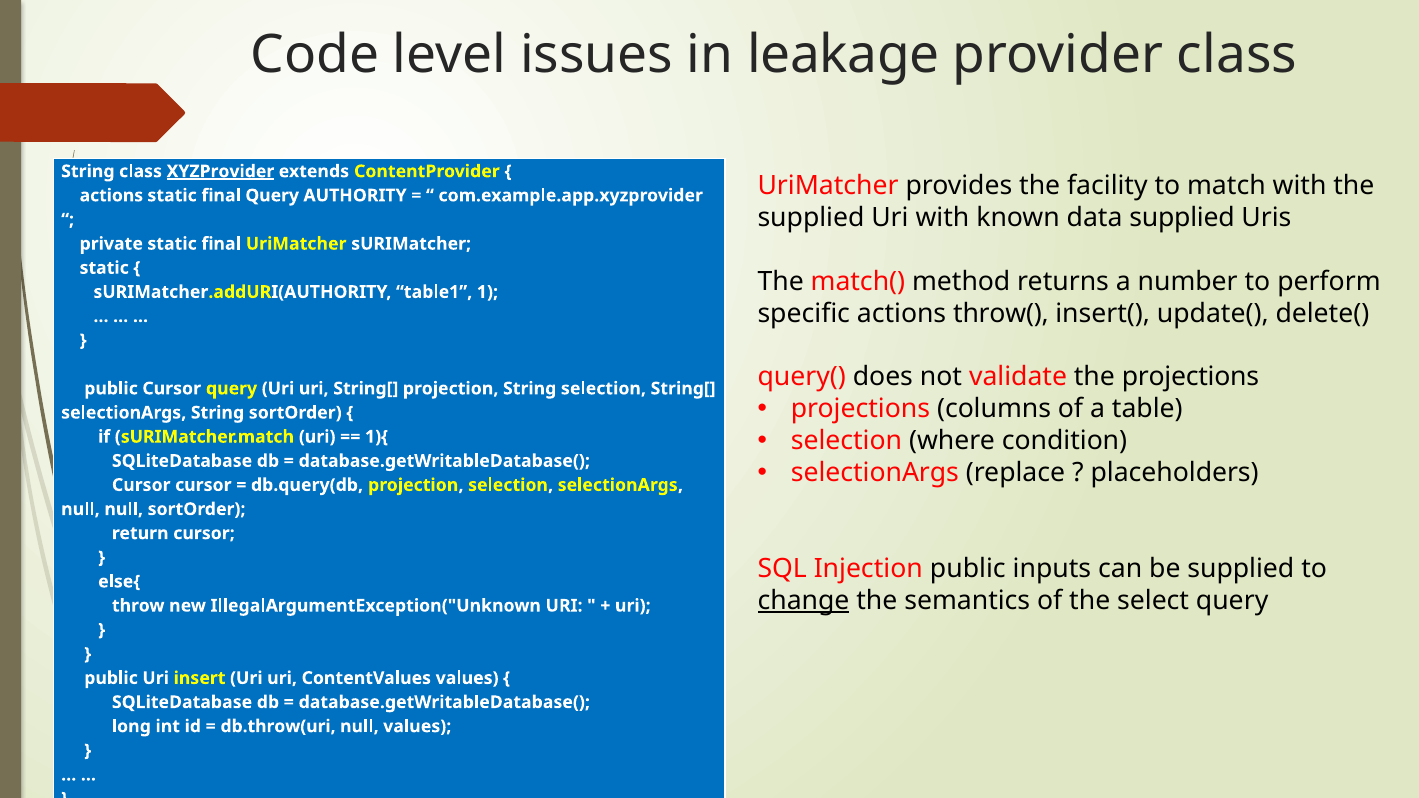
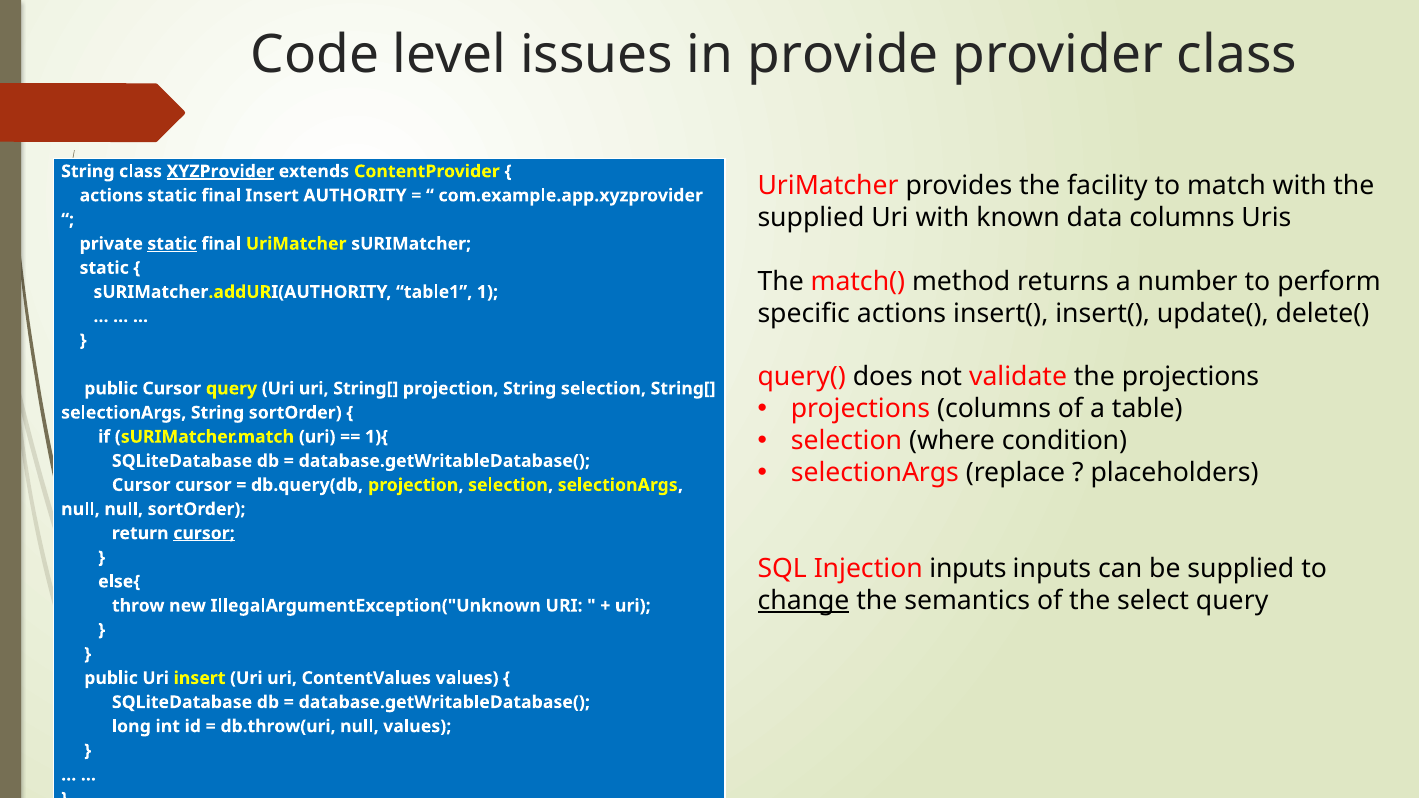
leakage: leakage -> provide
final Query: Query -> Insert
data supplied: supplied -> columns
static at (172, 244) underline: none -> present
actions throw(: throw( -> insert(
cursor at (204, 533) underline: none -> present
Injection public: public -> inputs
